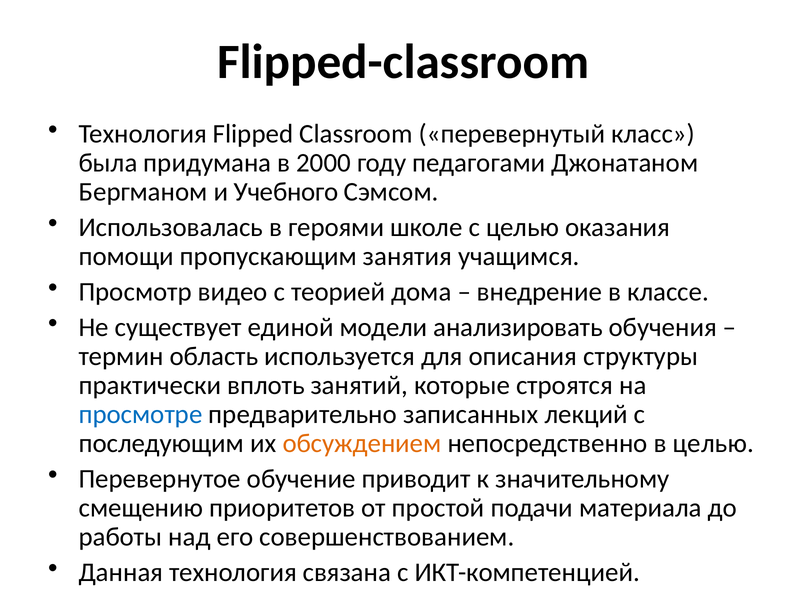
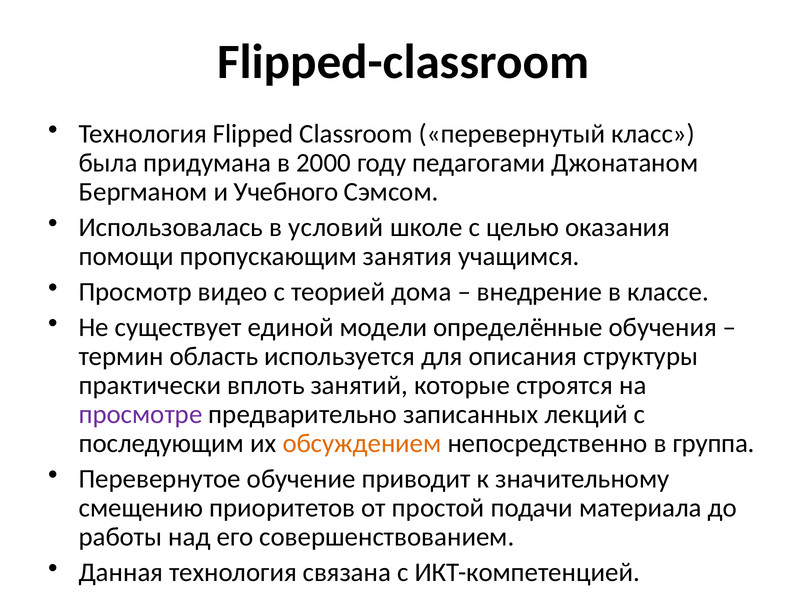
героями: героями -> условий
анализировать: анализировать -> определённые
просмотре colour: blue -> purple
в целью: целью -> группа
